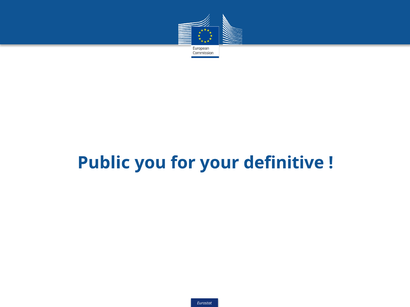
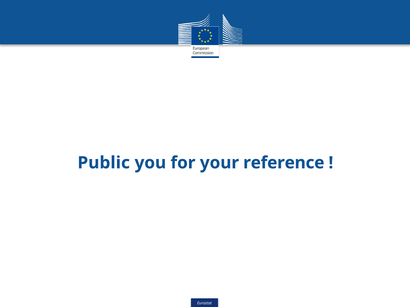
definitive: definitive -> reference
